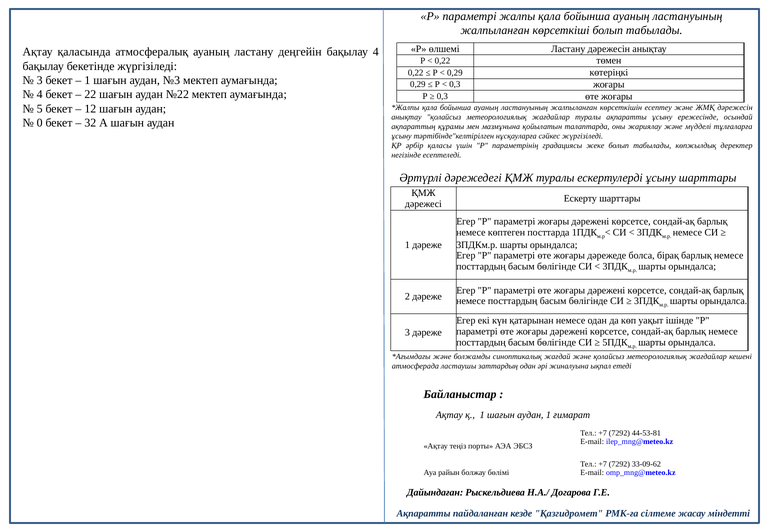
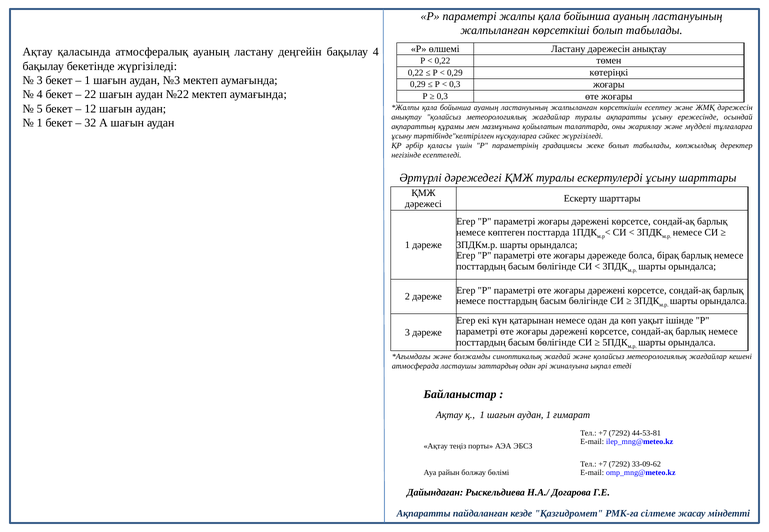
0 at (40, 123): 0 -> 1
